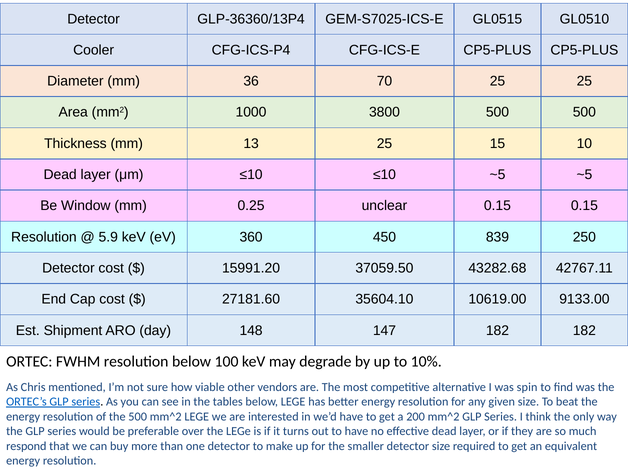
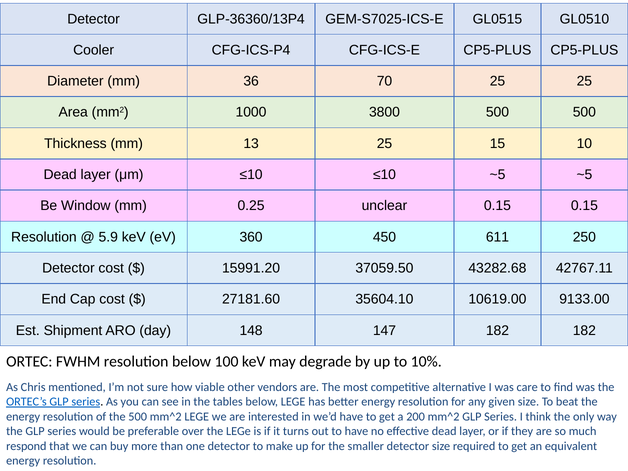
839: 839 -> 611
spin: spin -> care
